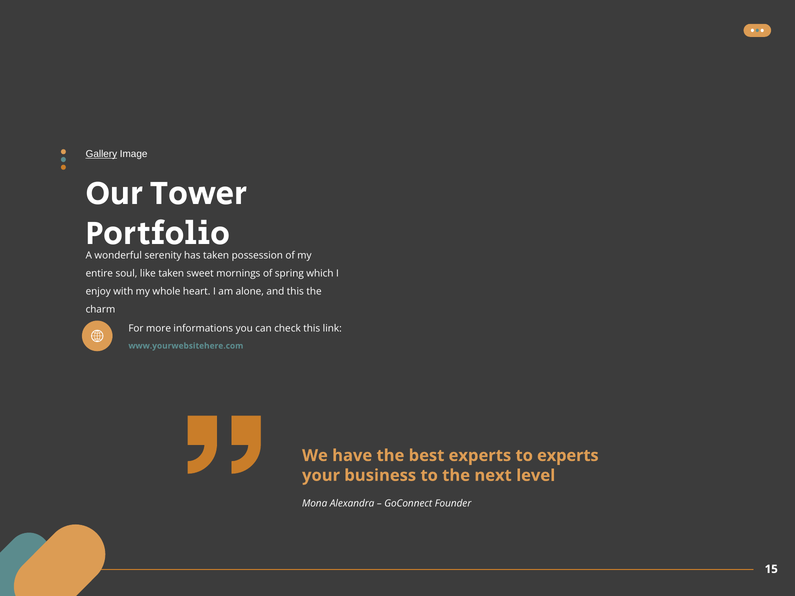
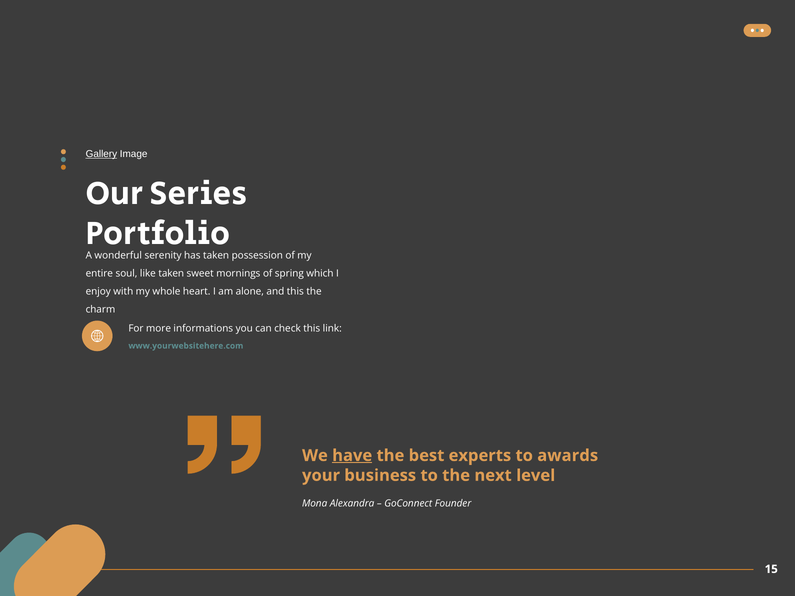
Tower: Tower -> Series
have underline: none -> present
to experts: experts -> awards
